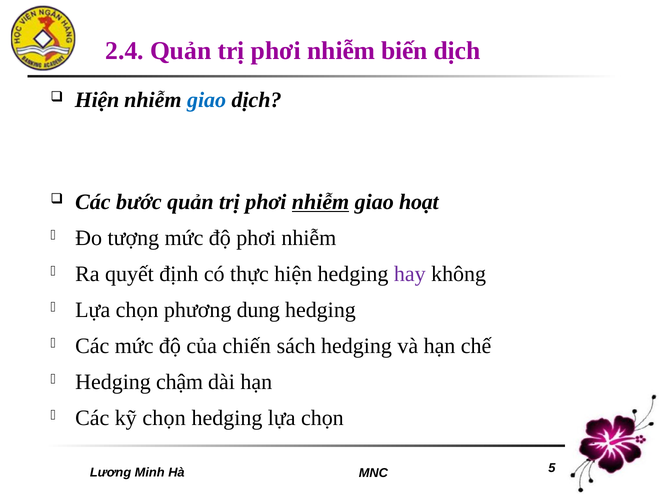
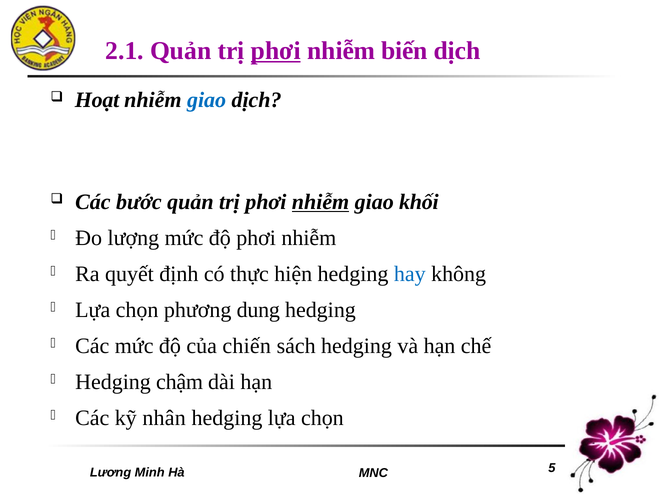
2.4: 2.4 -> 2.1
phơi at (276, 51) underline: none -> present
Hiện at (97, 100): Hiện -> Hoạt
hoạt: hoạt -> khối
tượng: tượng -> lượng
hay colour: purple -> blue
kỹ chọn: chọn -> nhân
